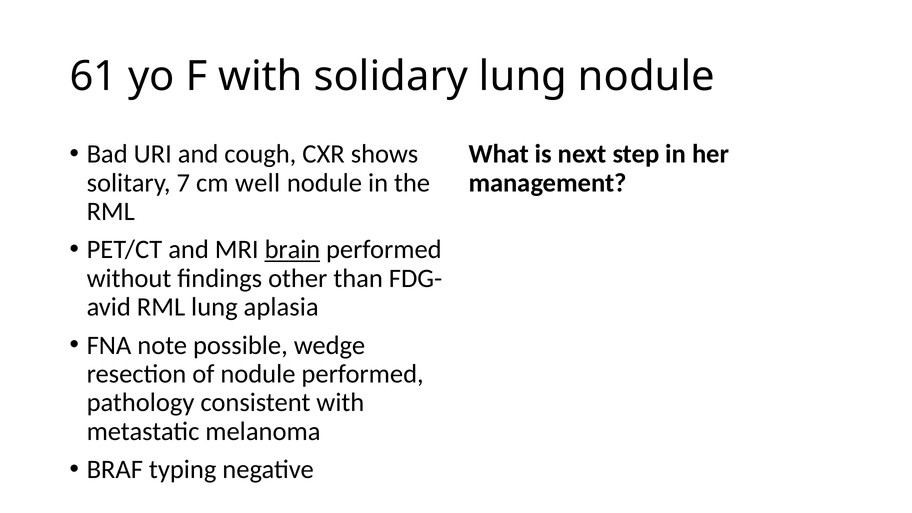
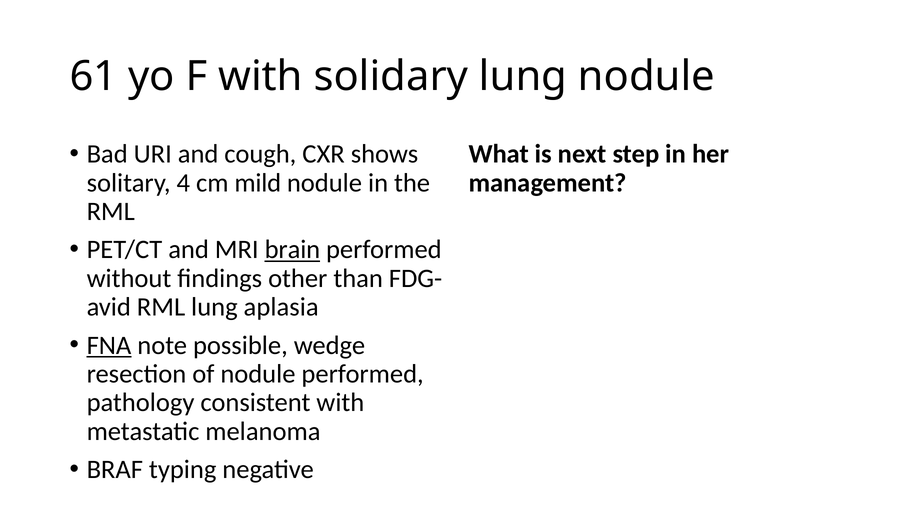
7: 7 -> 4
well: well -> mild
FNA underline: none -> present
